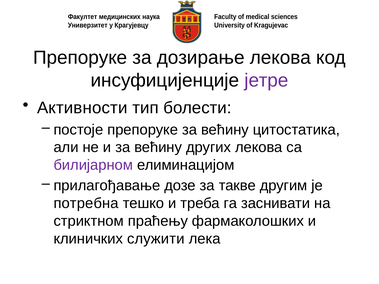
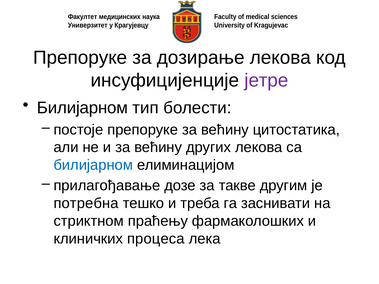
Активности at (82, 108): Активности -> Билијарном
билијарном at (93, 165) colour: purple -> blue
служити: служити -> процеса
